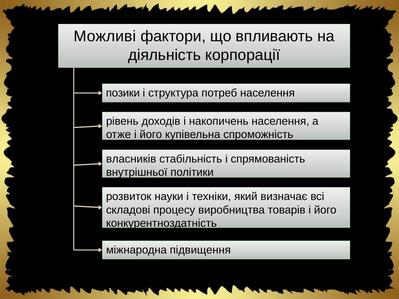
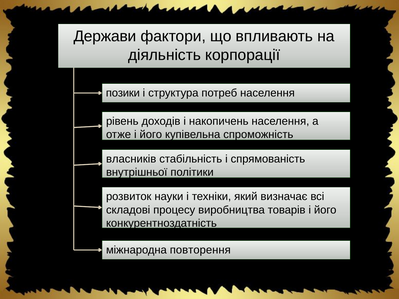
Можливі: Можливі -> Держави
підвищення: підвищення -> повторення
